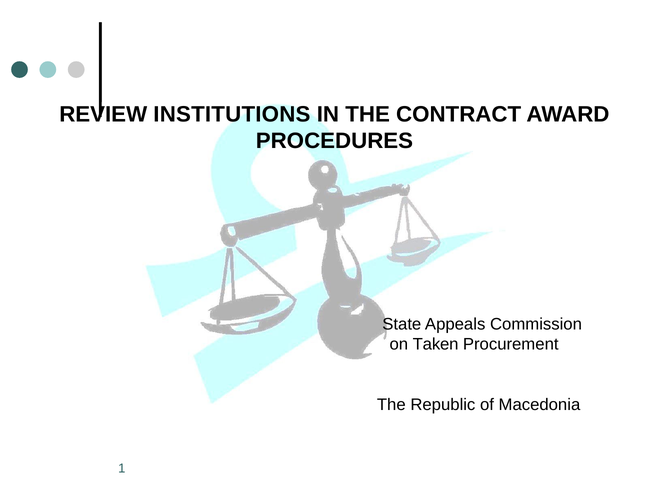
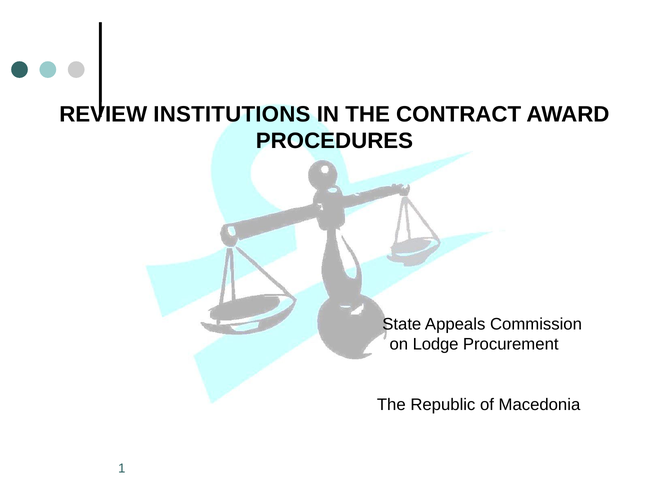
Taken: Taken -> Lodge
